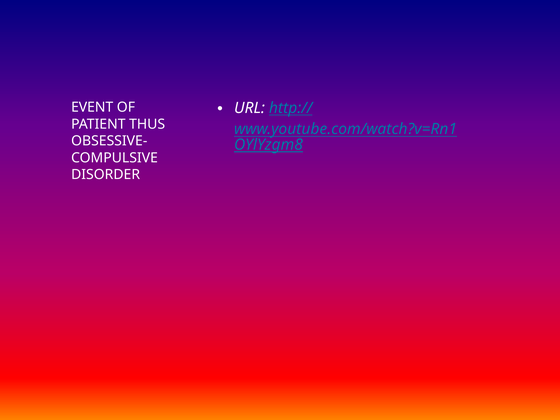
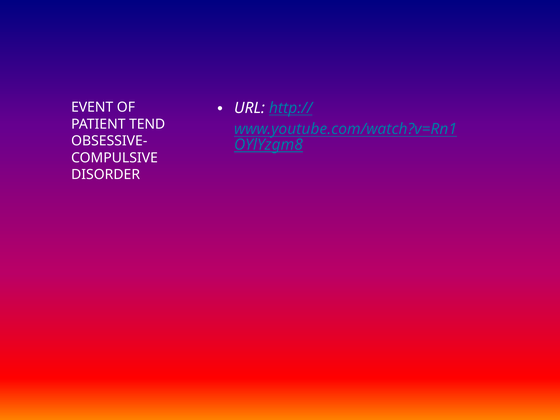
THUS: THUS -> TEND
